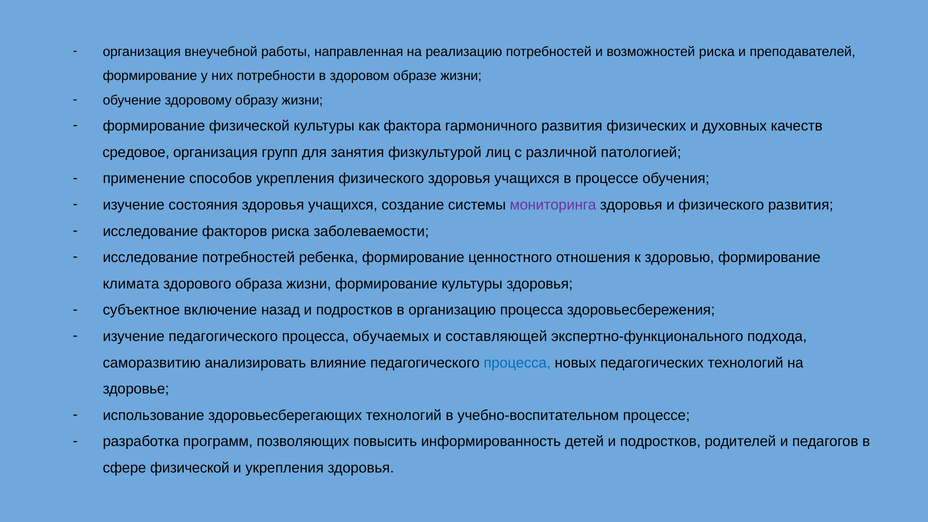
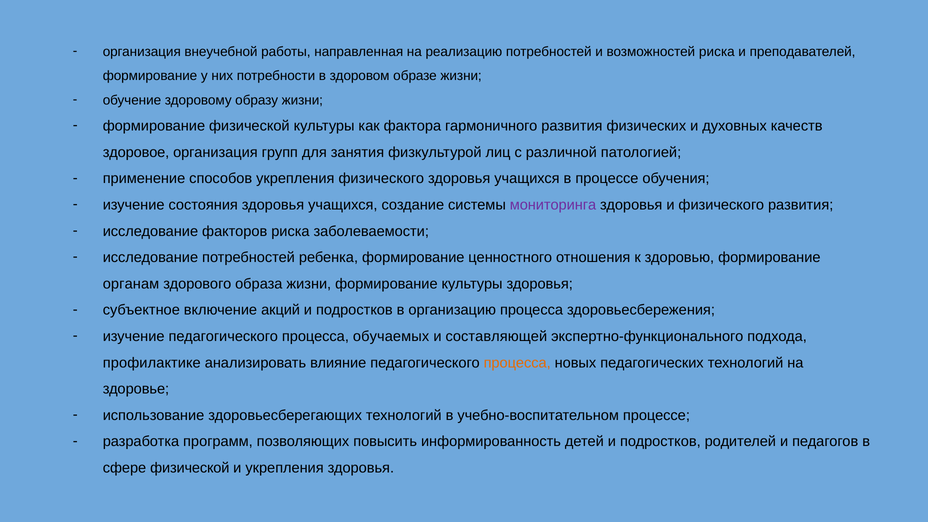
средовое: средовое -> здоровое
климата: климата -> органам
назад: назад -> акций
саморазвитию: саморазвитию -> профилактике
процесса at (517, 363) colour: blue -> orange
